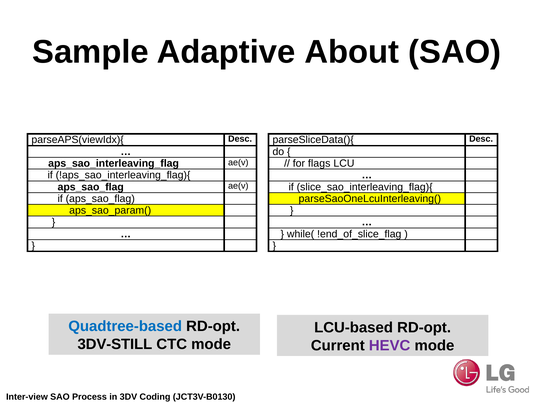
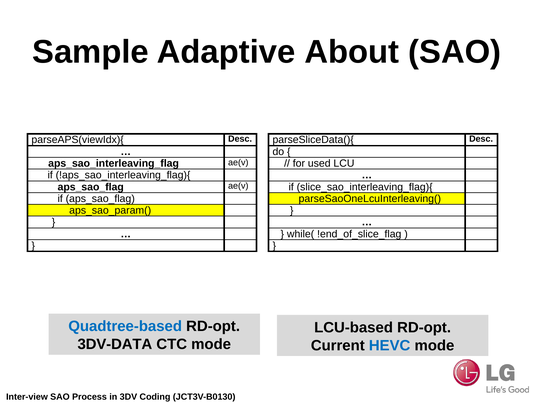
flags: flags -> used
3DV-STILL: 3DV-STILL -> 3DV-DATA
HEVC colour: purple -> blue
